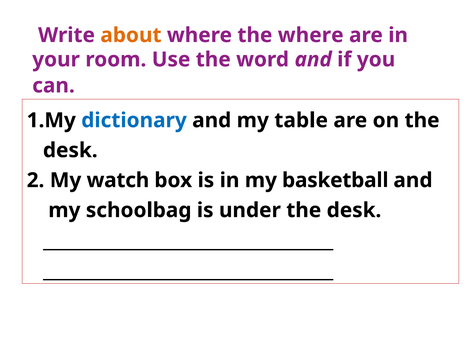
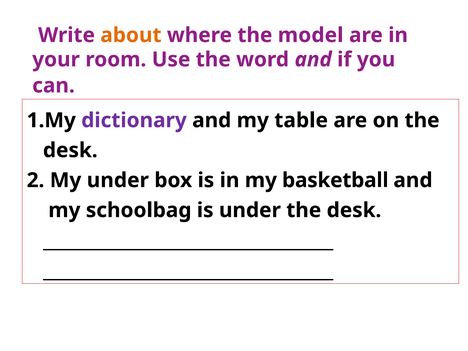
the where: where -> model
dictionary colour: blue -> purple
My watch: watch -> under
